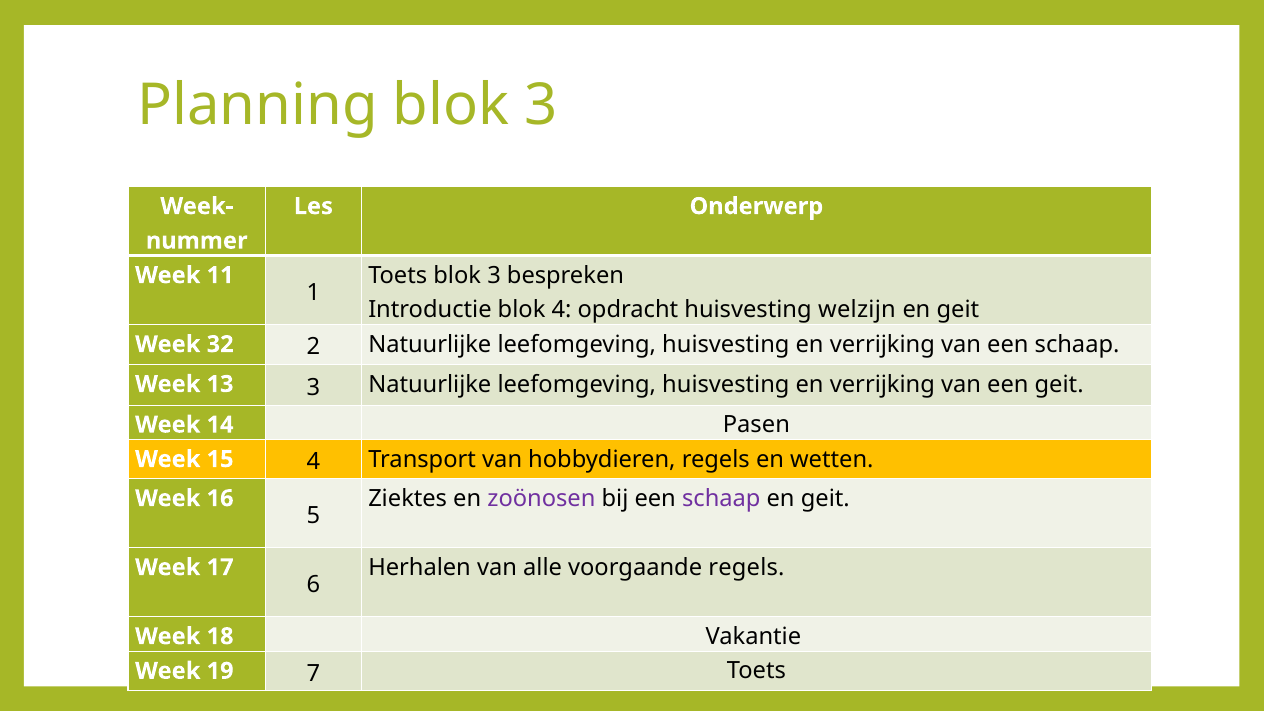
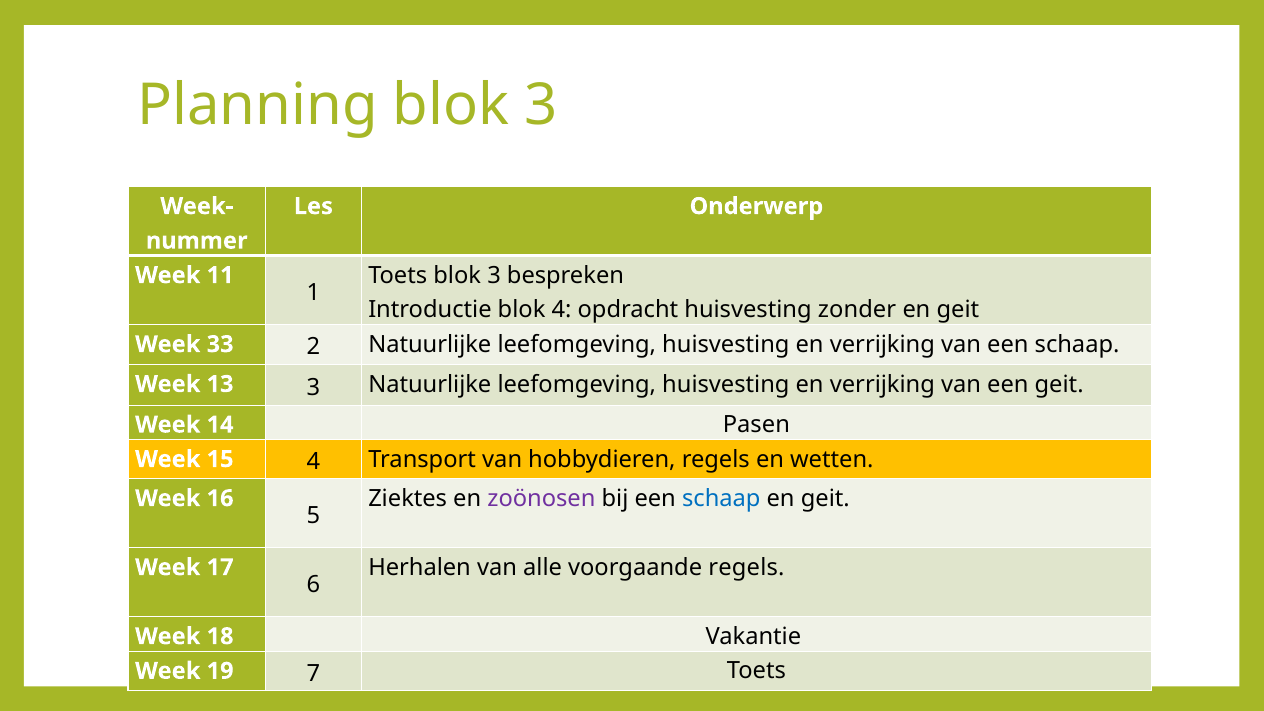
welzijn: welzijn -> zonder
32: 32 -> 33
schaap at (721, 498) colour: purple -> blue
